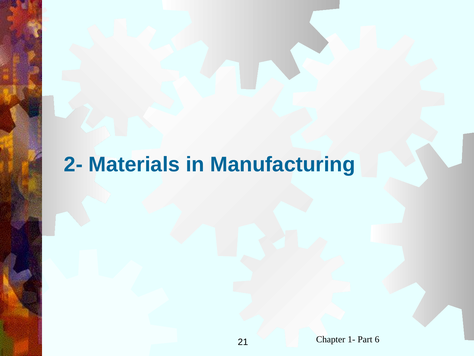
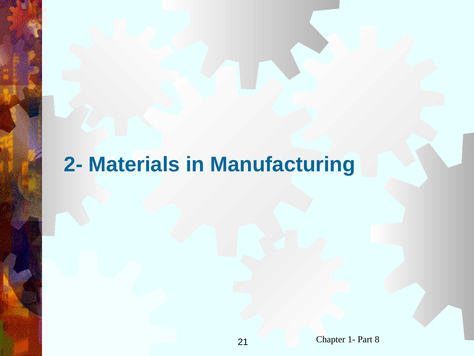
6: 6 -> 8
